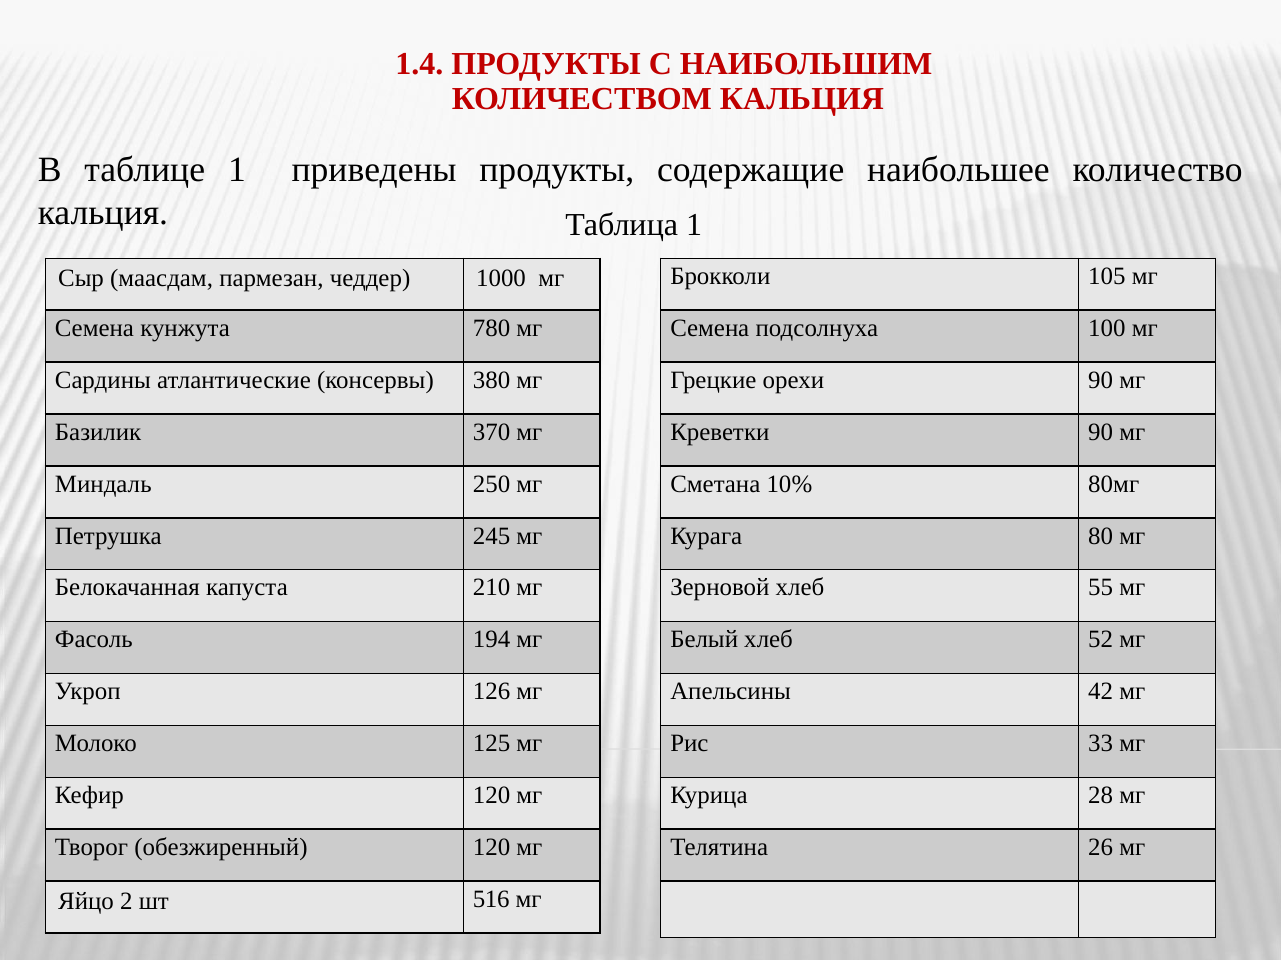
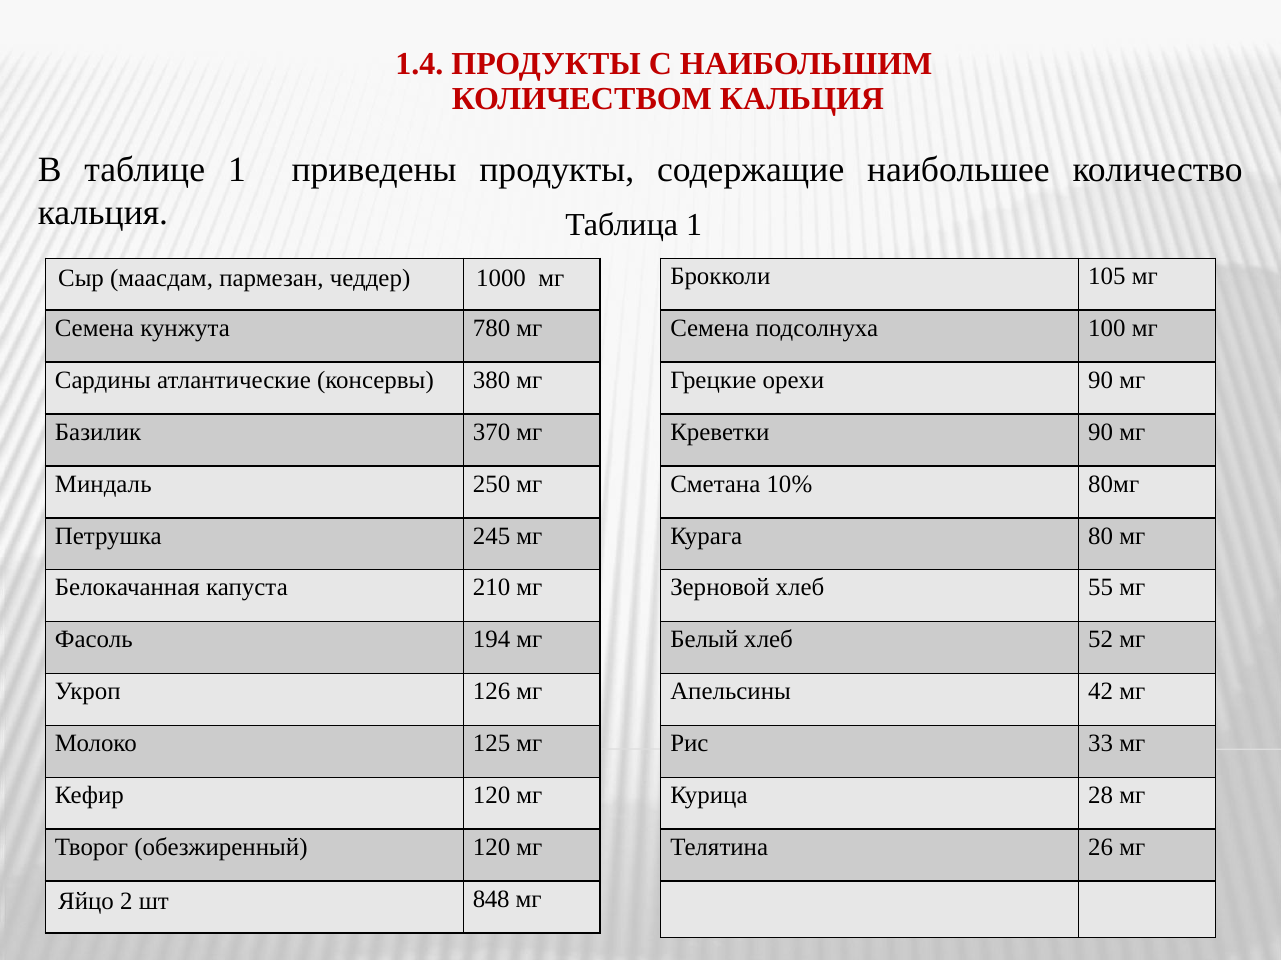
516: 516 -> 848
